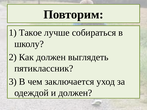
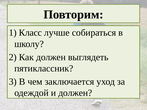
Такое: Такое -> Класс
